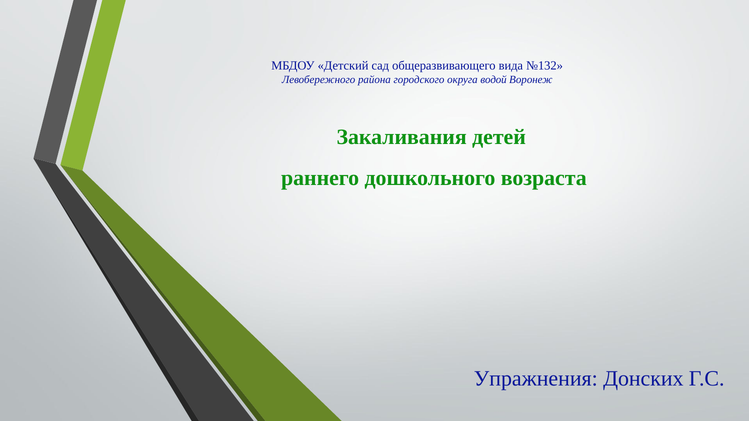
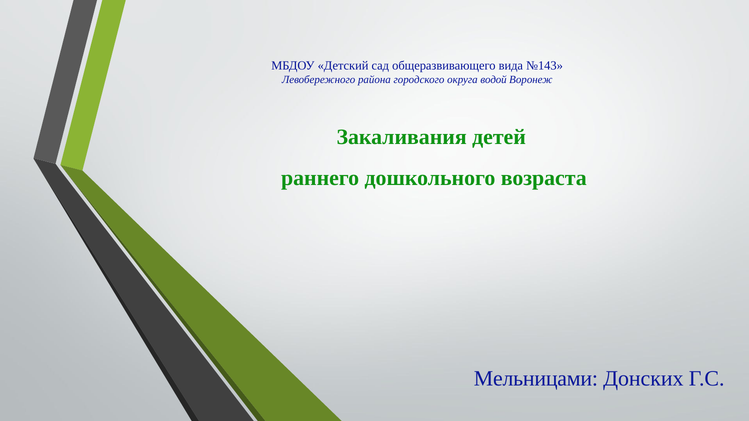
№132: №132 -> №143
Упражнения: Упражнения -> Мельницами
